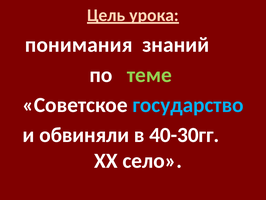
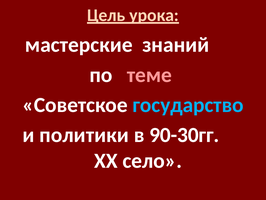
понимания: понимания -> мастерские
теме colour: light green -> pink
обвиняли: обвиняли -> политики
40-30гг: 40-30гг -> 90-30гг
